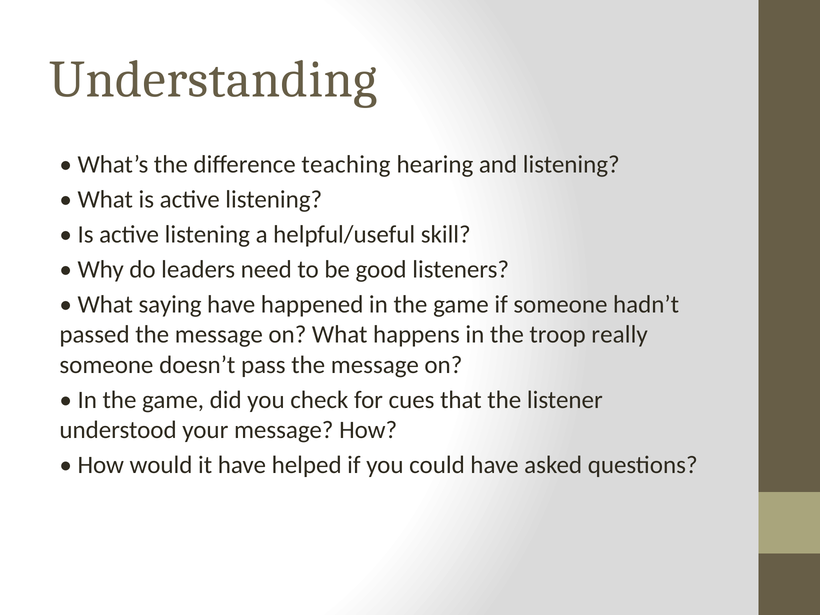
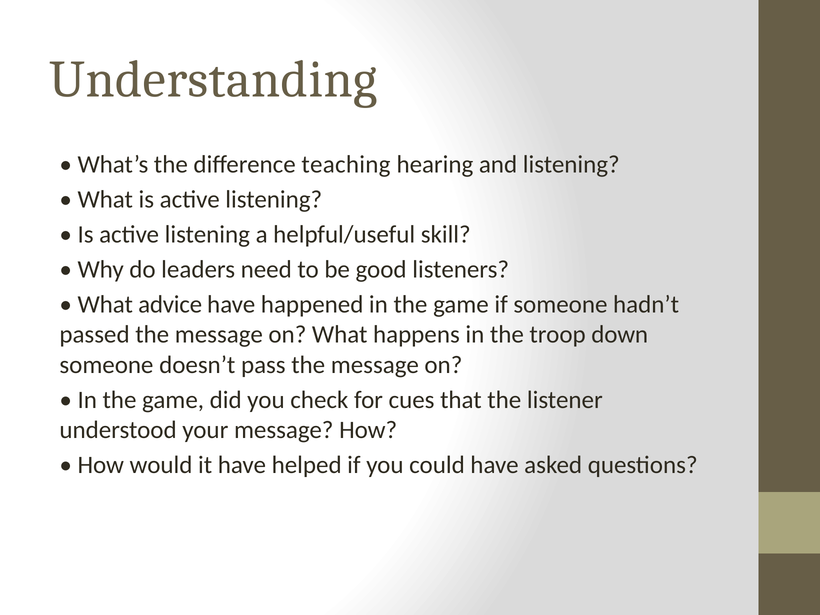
saying: saying -> advice
really: really -> down
